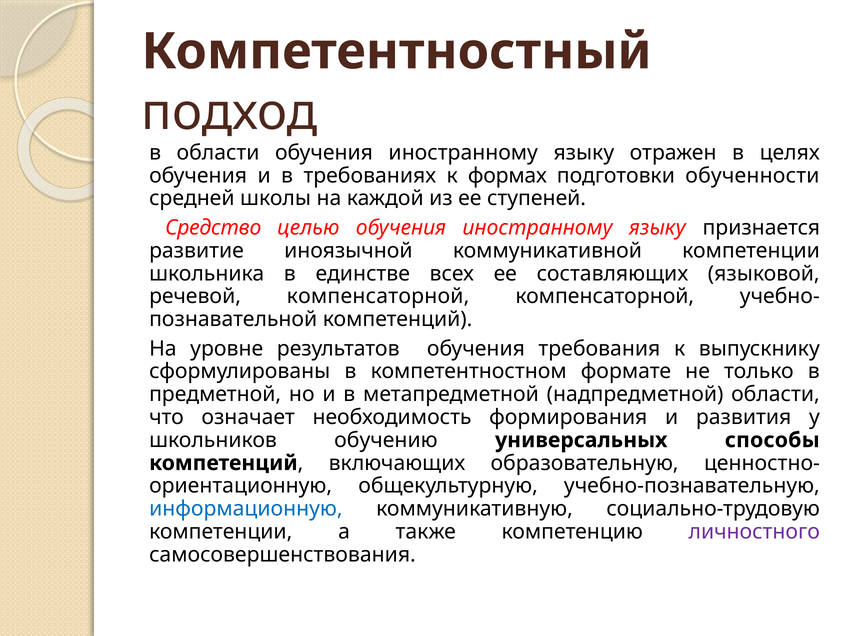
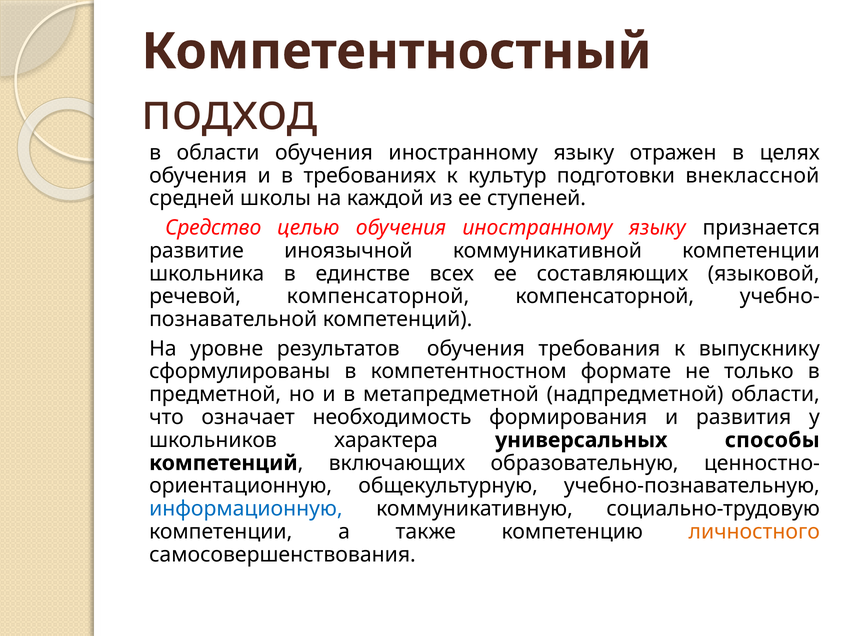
формах: формах -> культур
обученности: обученности -> внеклассной
обучению: обучению -> характера
личностного colour: purple -> orange
